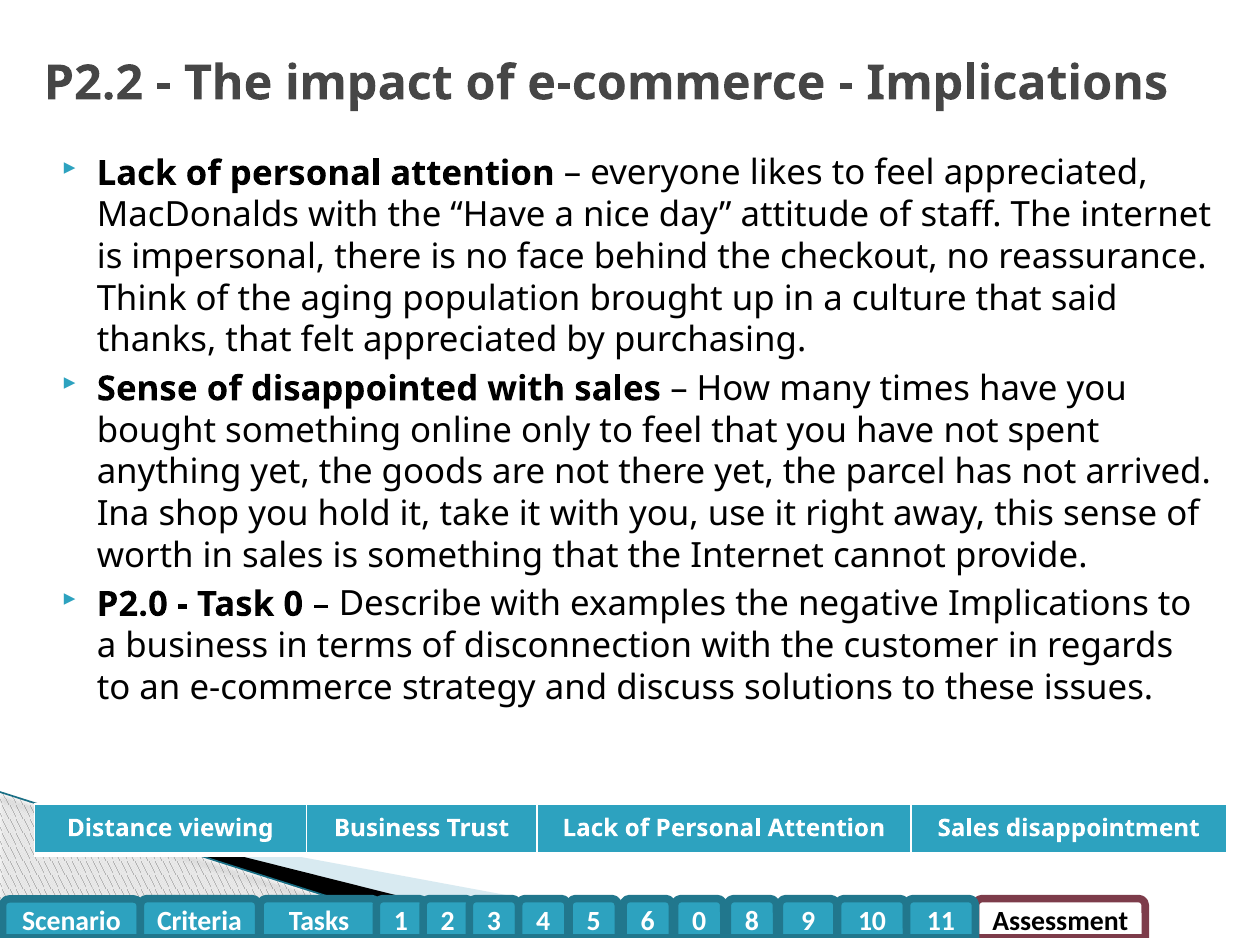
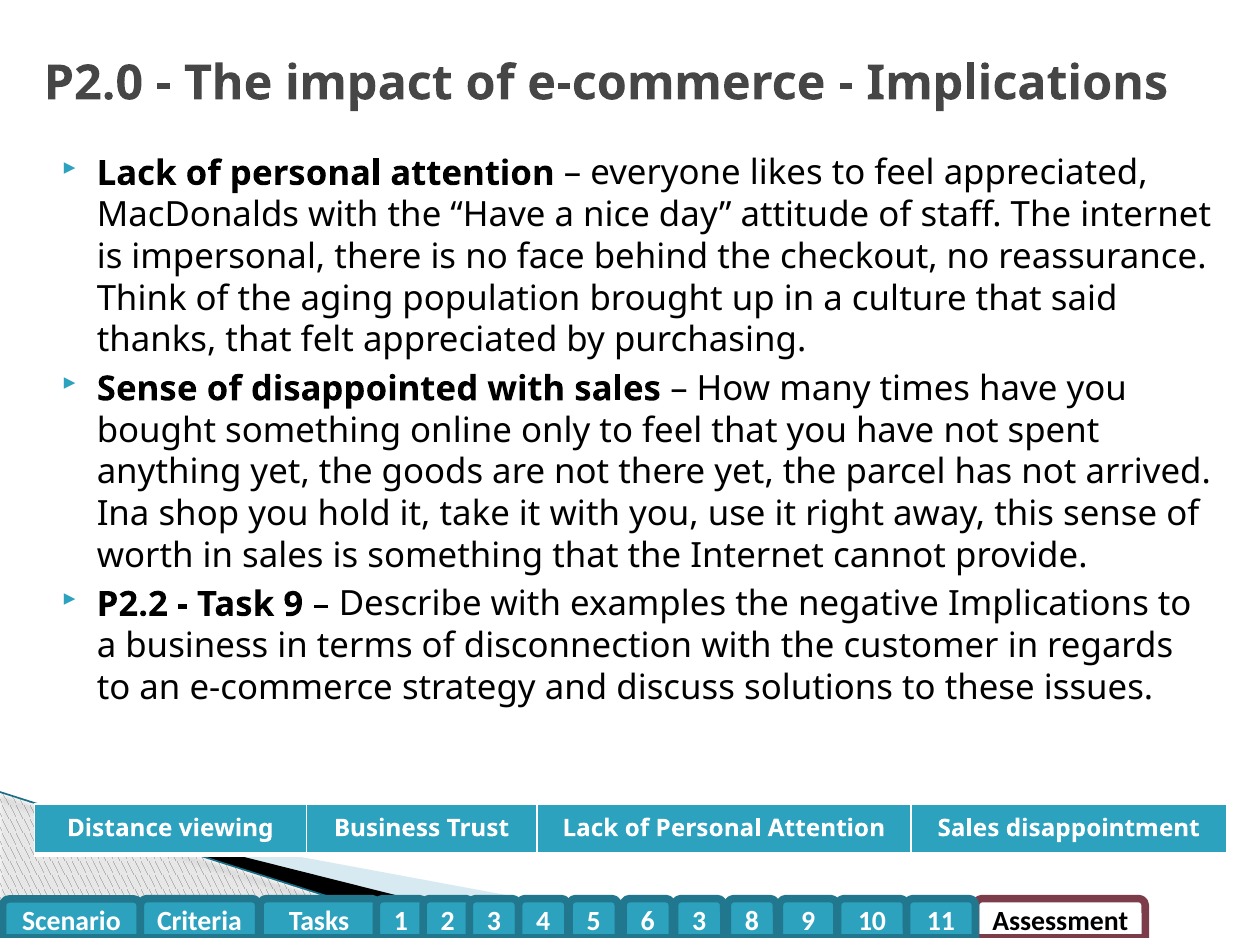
P2.2: P2.2 -> P2.0
P2.0: P2.0 -> P2.2
Task 0: 0 -> 9
0 at (699, 921): 0 -> 3
